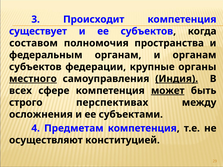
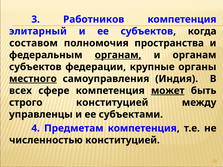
Происходит: Происходит -> Работников
существует: существует -> элитарный
органам at (118, 55) underline: none -> present
Индия underline: present -> none
строго перспективах: перспективах -> конституцией
осложнения: осложнения -> управленцы
осуществляют: осуществляют -> численностью
